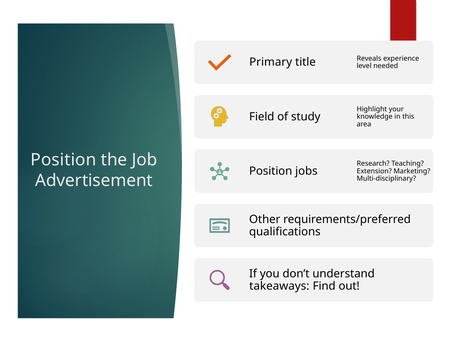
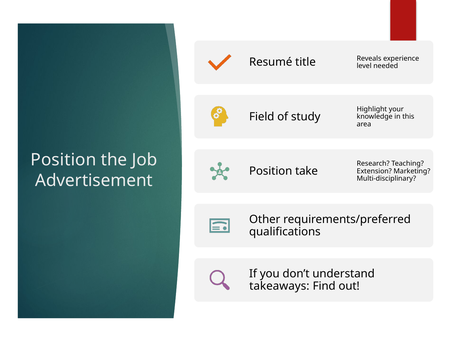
Primary: Primary -> Resumé
jobs: jobs -> take
